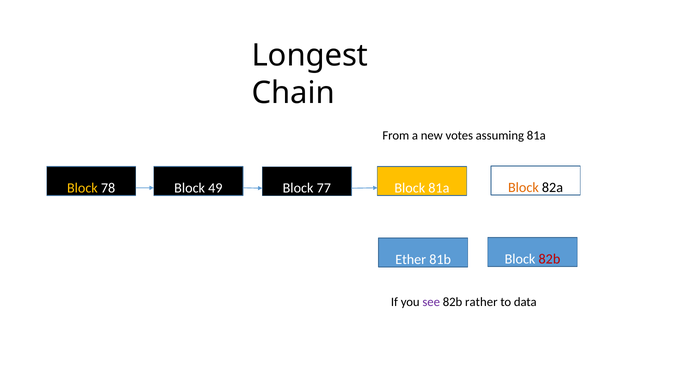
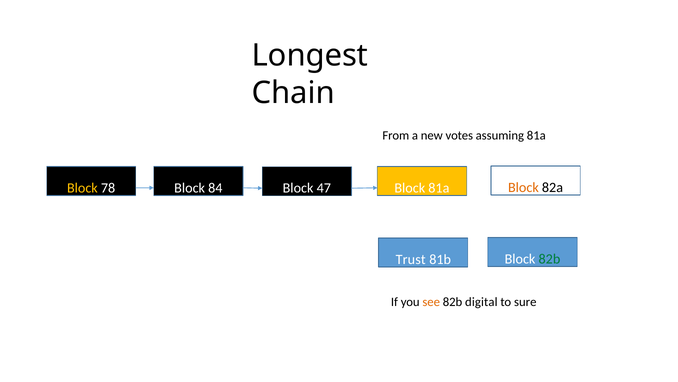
49: 49 -> 84
77: 77 -> 47
82b at (549, 259) colour: red -> green
Ether: Ether -> Trust
see colour: purple -> orange
rather: rather -> digital
data: data -> sure
